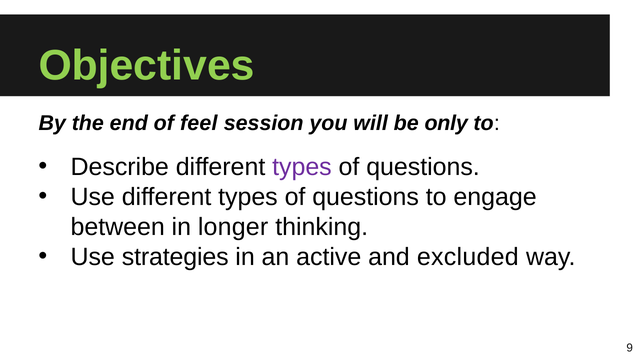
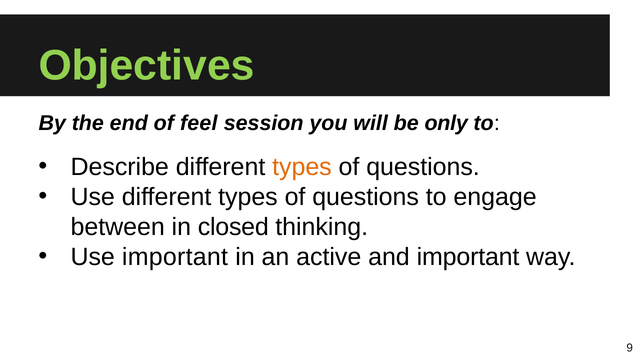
types at (302, 167) colour: purple -> orange
longer: longer -> closed
Use strategies: strategies -> important
and excluded: excluded -> important
